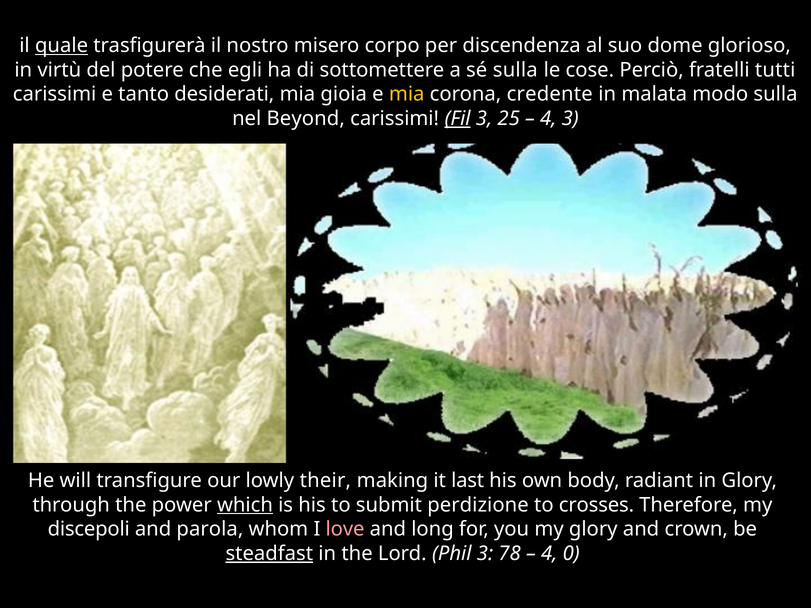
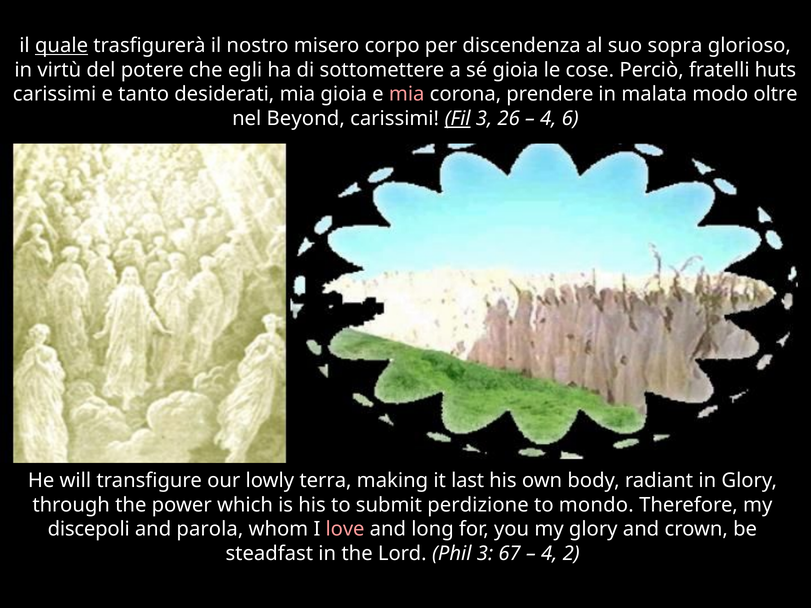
dome: dome -> sopra
sé sulla: sulla -> gioia
tutti: tutti -> huts
mia at (407, 94) colour: yellow -> pink
credente: credente -> prendere
modo sulla: sulla -> oltre
25: 25 -> 26
4 3: 3 -> 6
their: their -> terra
which underline: present -> none
crosses: crosses -> mondo
steadfast underline: present -> none
78: 78 -> 67
0: 0 -> 2
